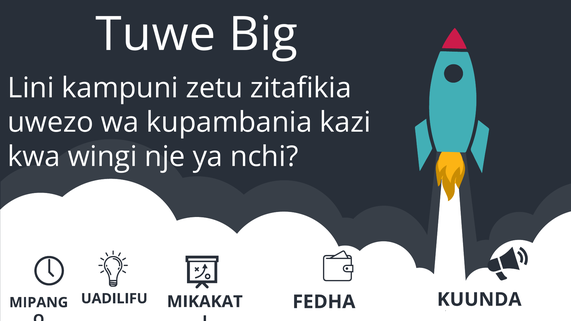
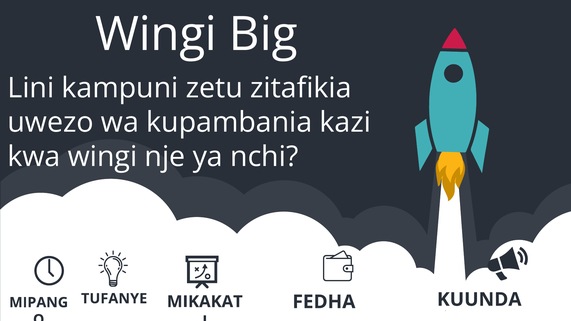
Tuwe at (156, 35): Tuwe -> Wingi
UADILIFU: UADILIFU -> TUFANYE
